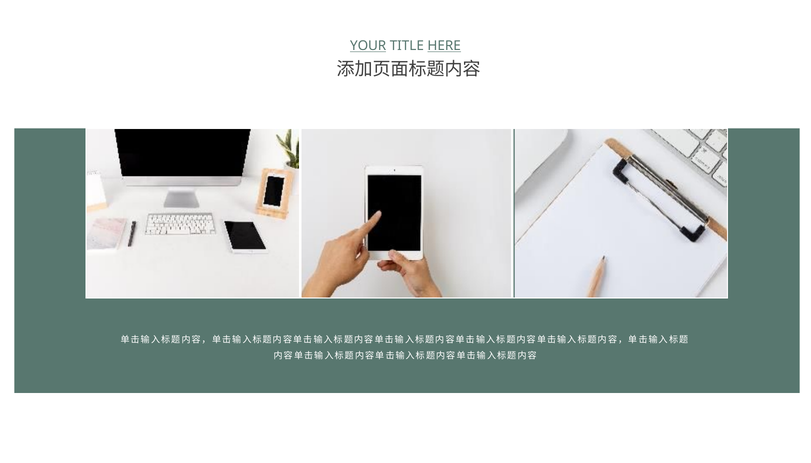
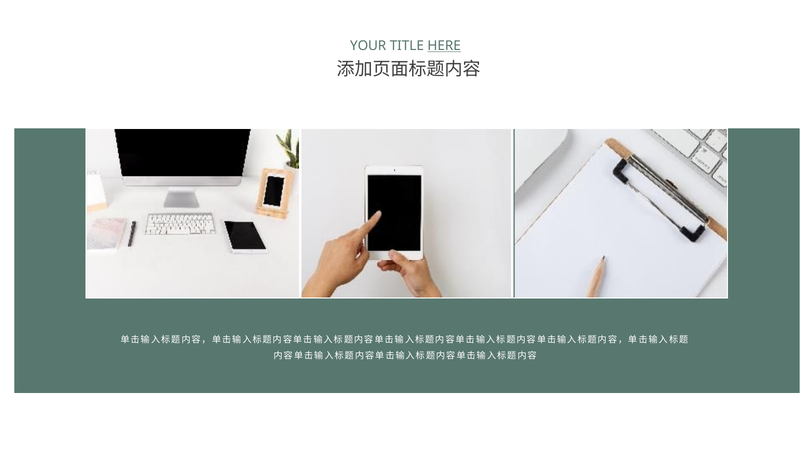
YOUR underline: present -> none
